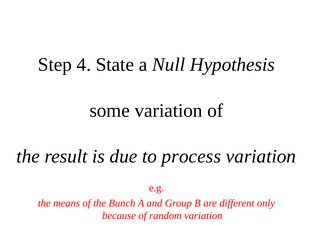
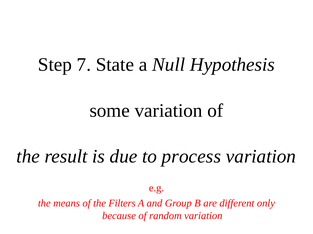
4: 4 -> 7
Bunch: Bunch -> Filters
